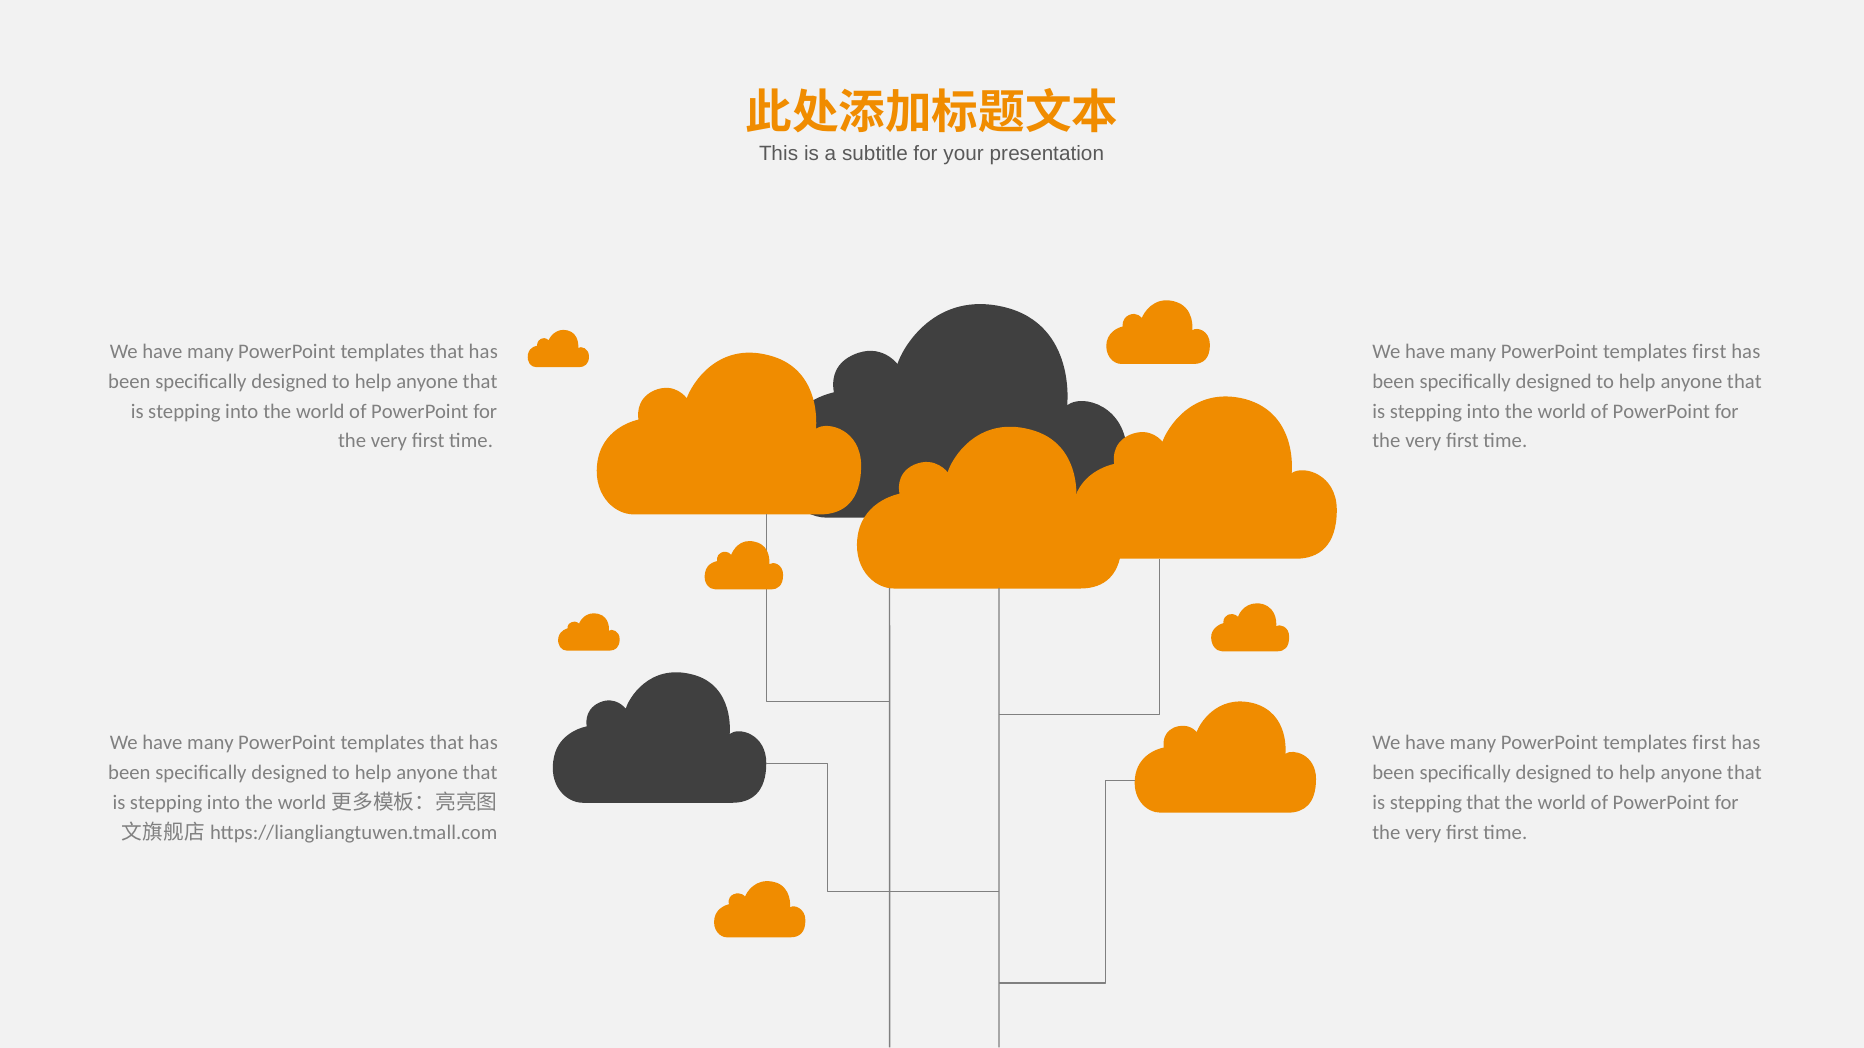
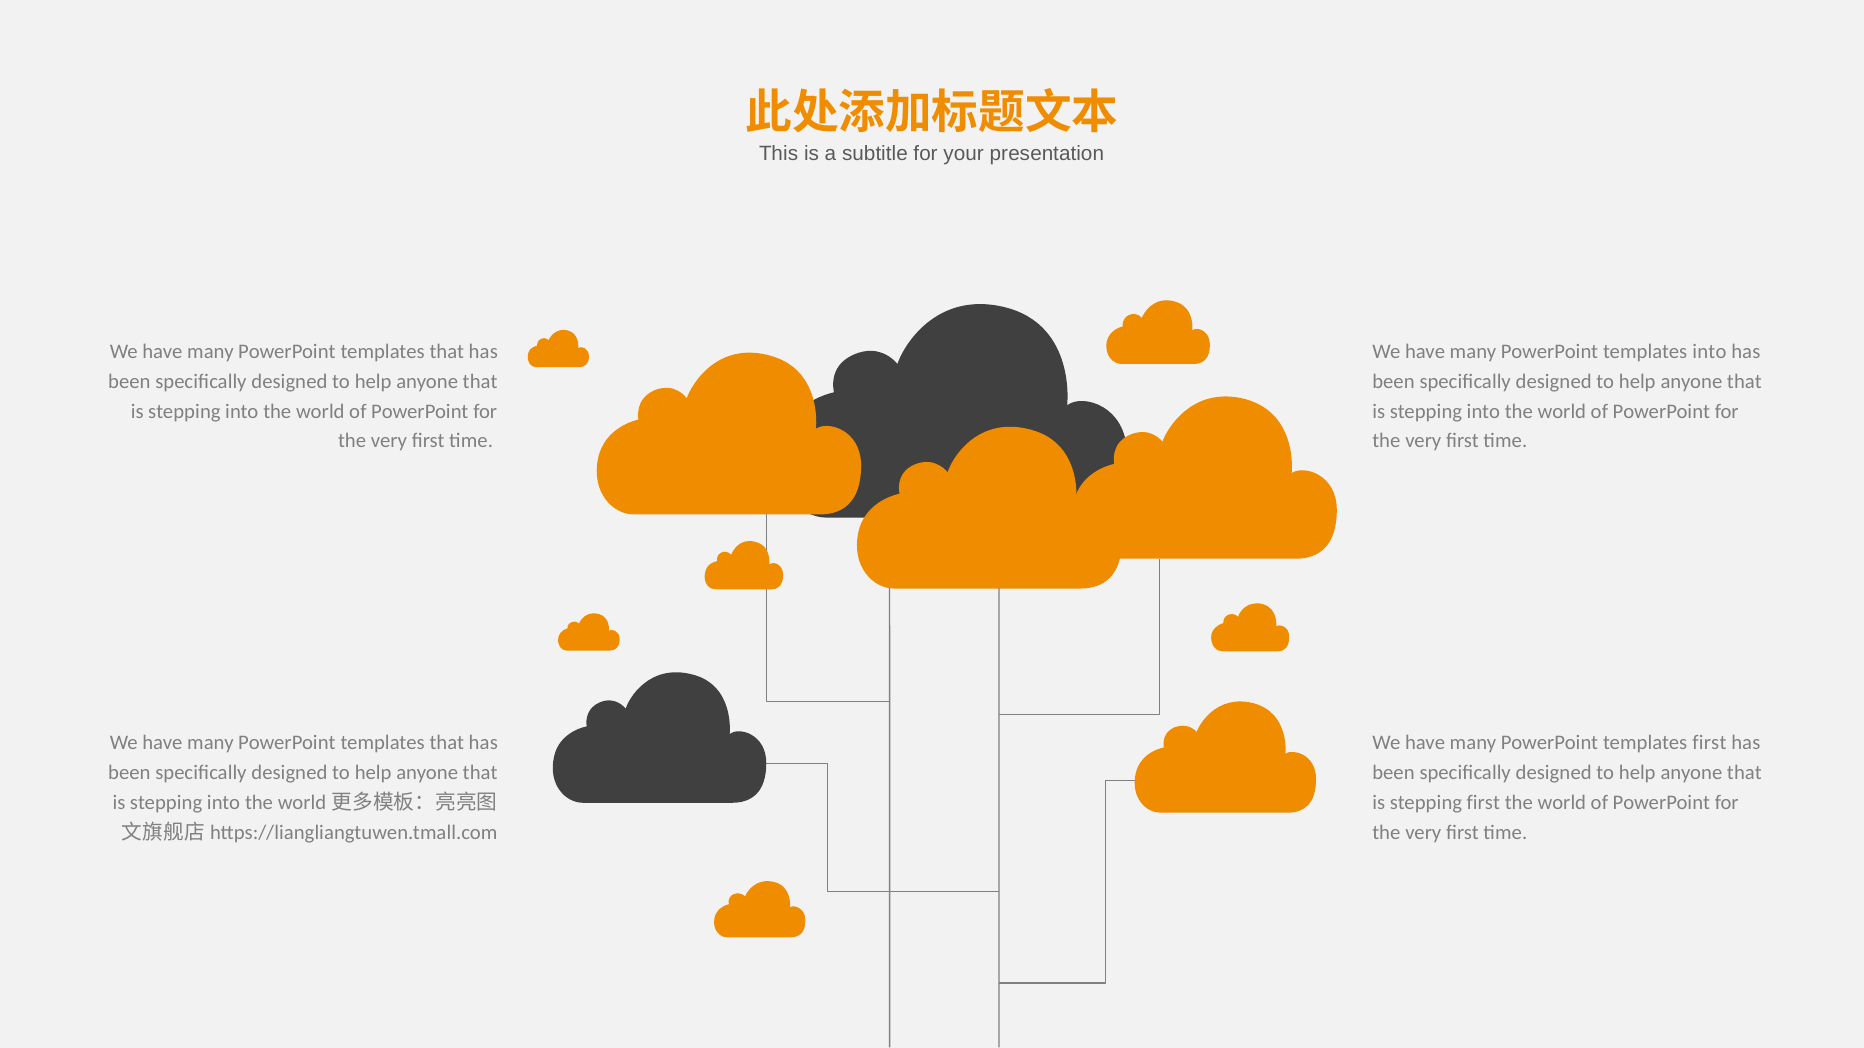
first at (1709, 352): first -> into
stepping that: that -> first
